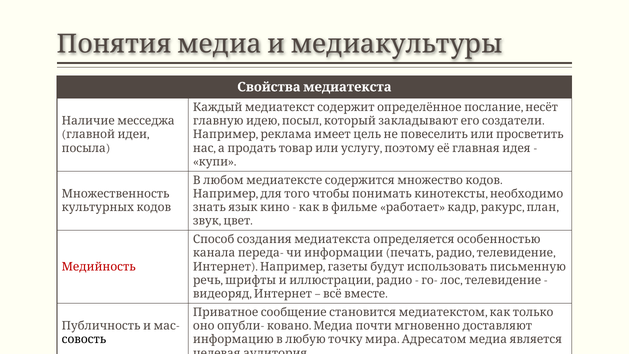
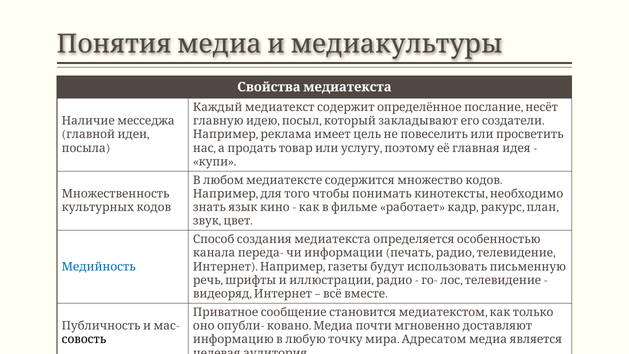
Медийность colour: red -> blue
